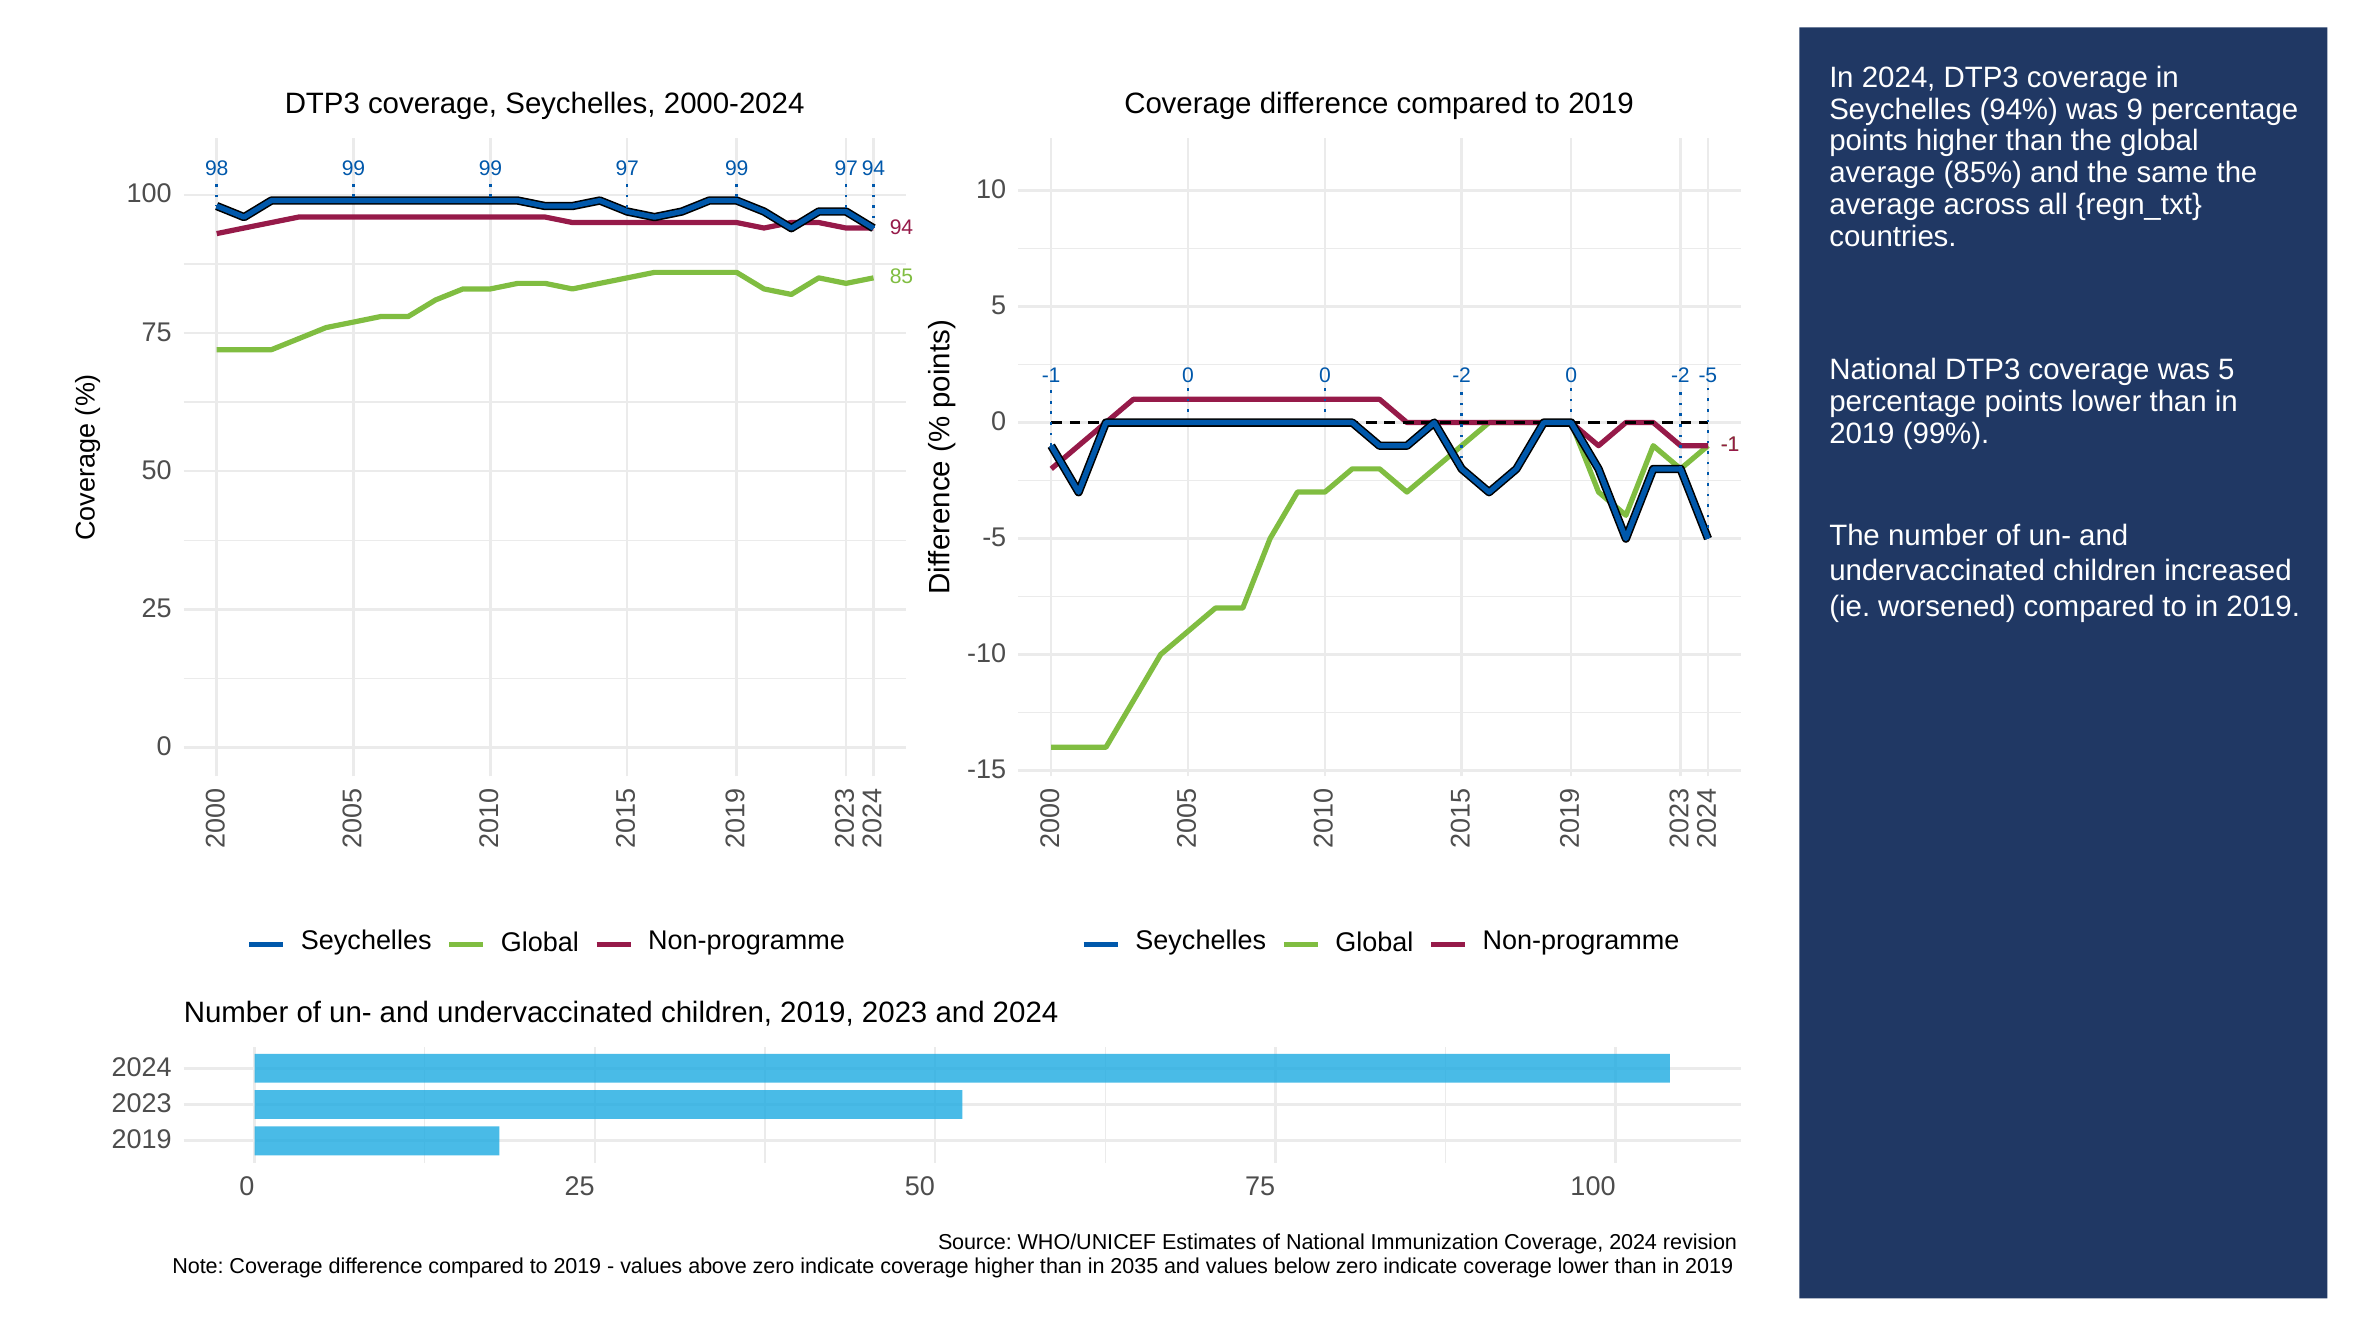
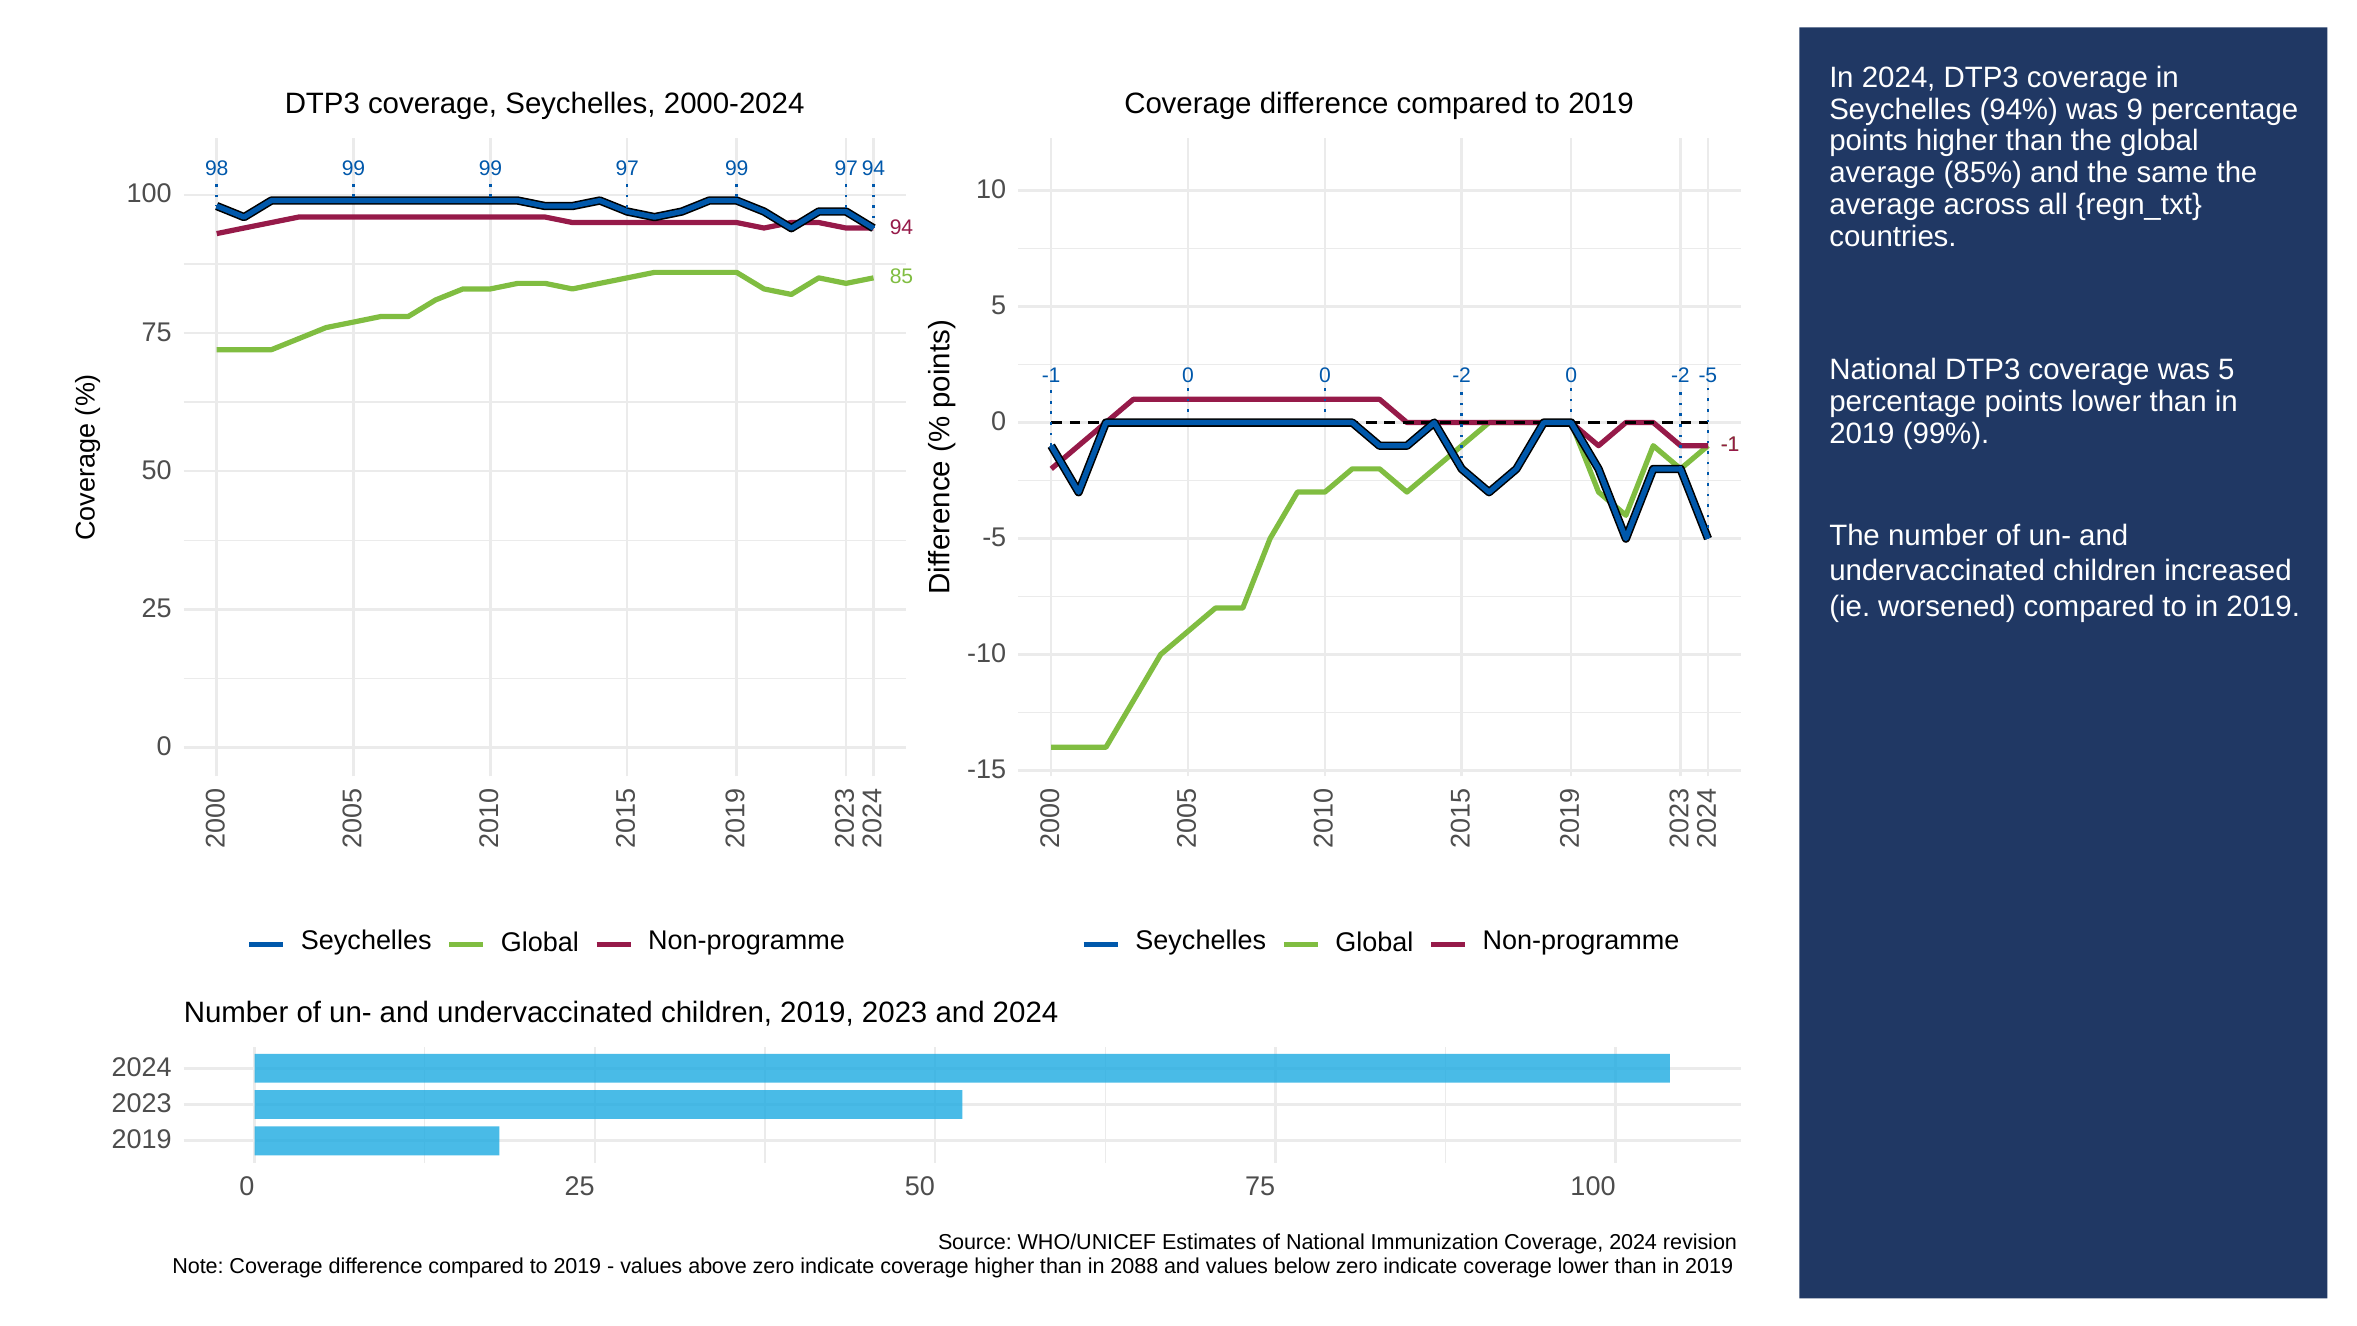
2035: 2035 -> 2088
